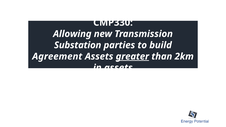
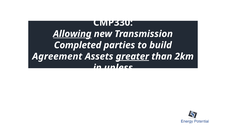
Allowing underline: none -> present
Substation: Substation -> Completed
in assets: assets -> unless
